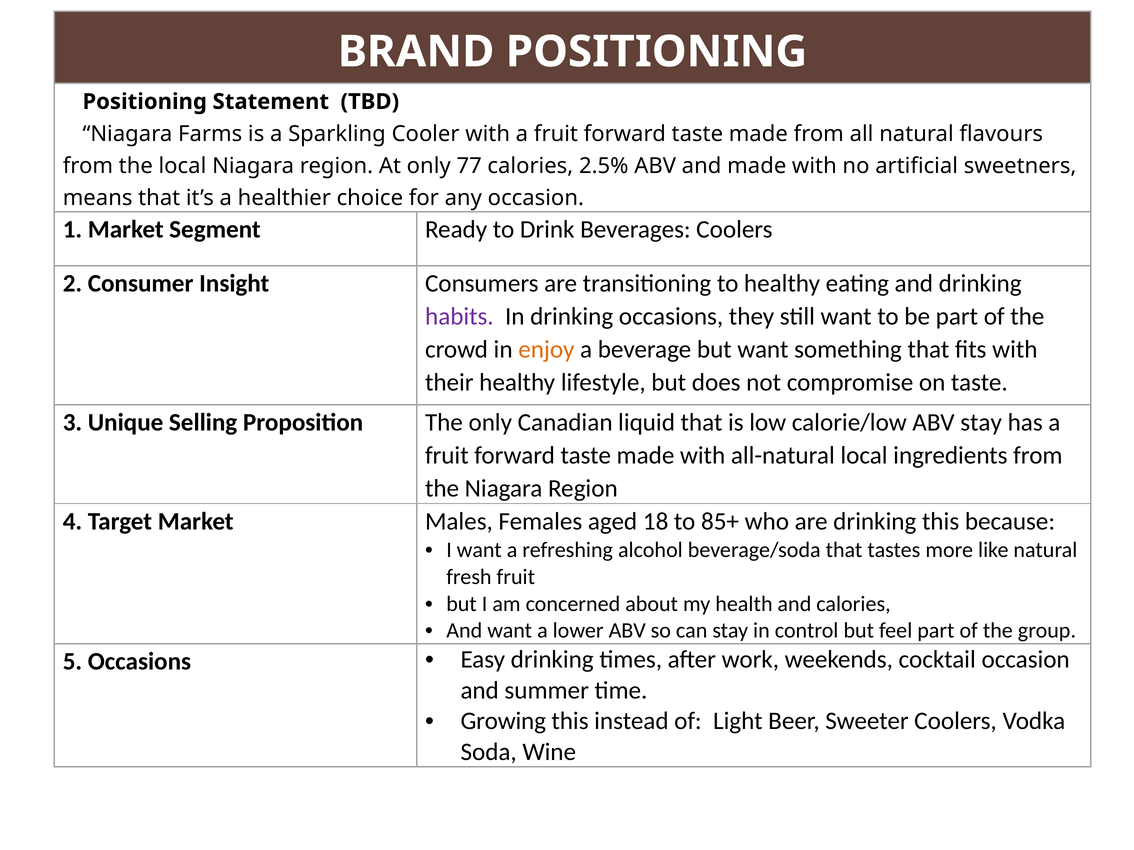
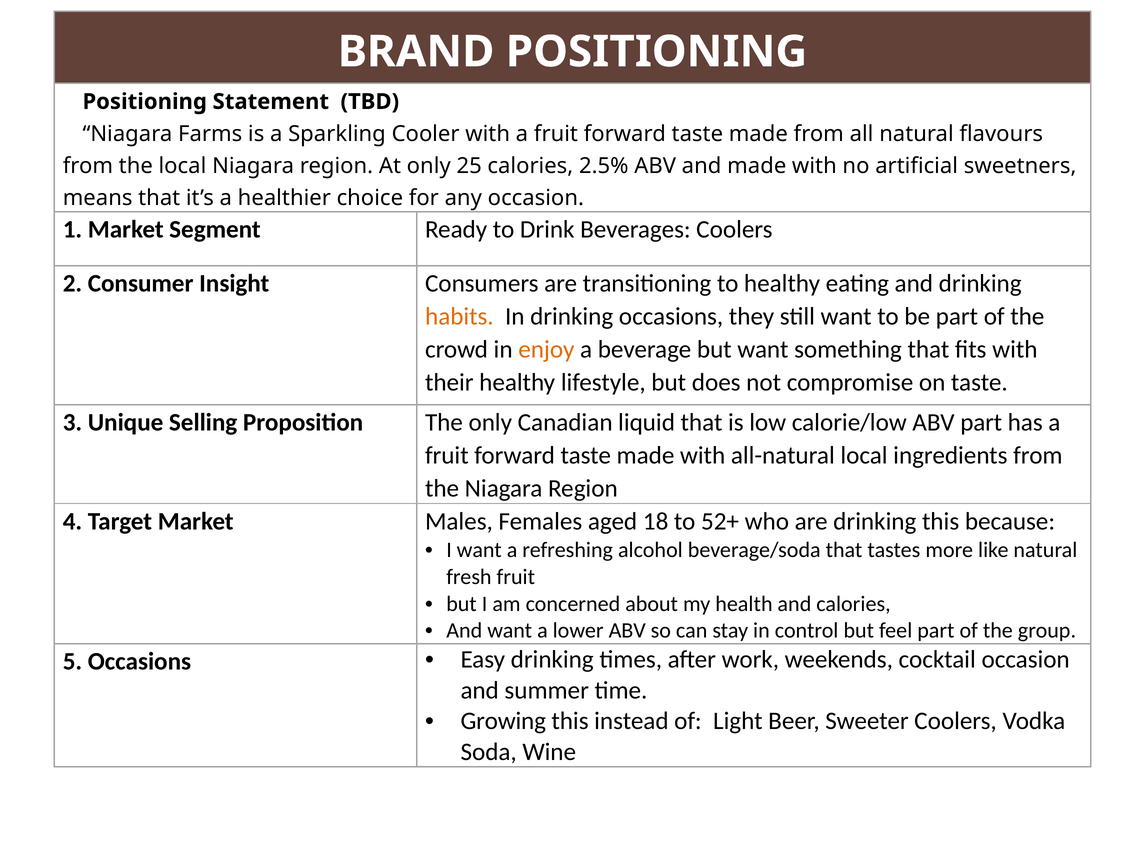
77: 77 -> 25
habits colour: purple -> orange
ABV stay: stay -> part
85+: 85+ -> 52+
